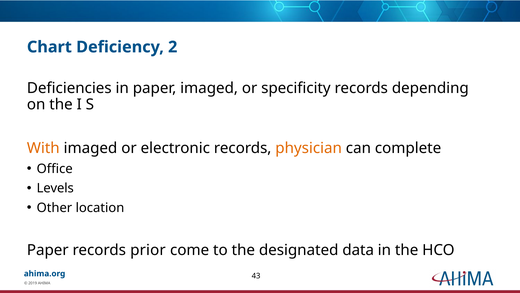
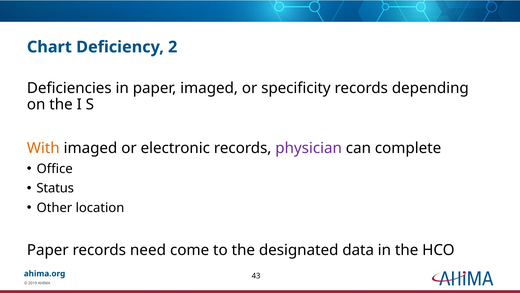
physician colour: orange -> purple
Levels: Levels -> Status
prior: prior -> need
